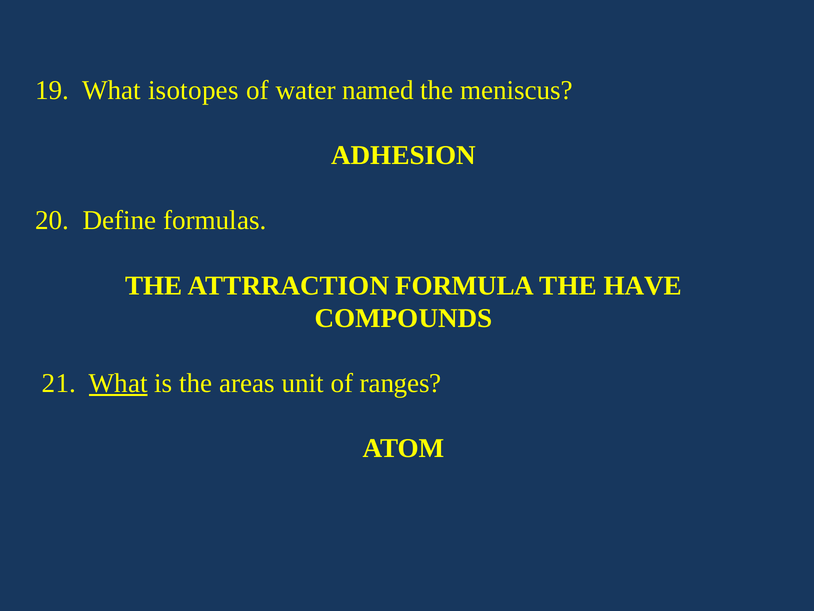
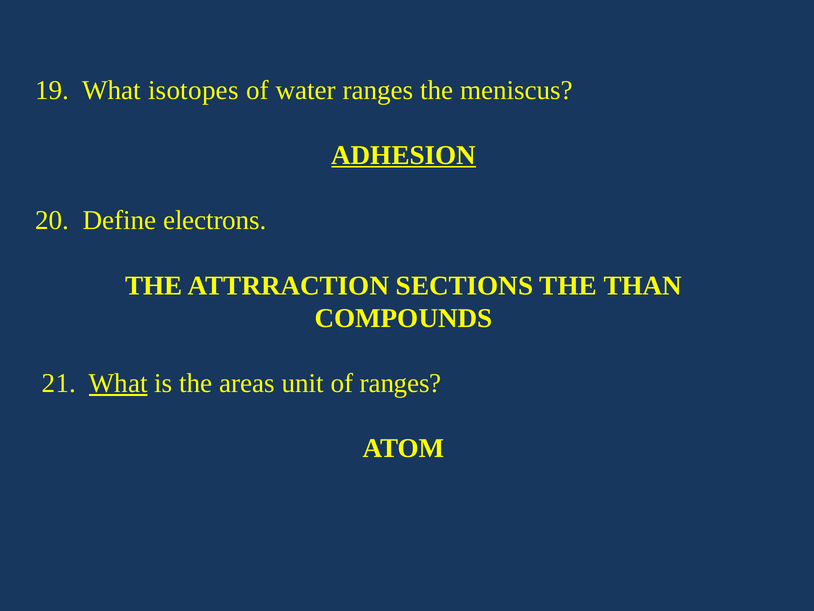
water named: named -> ranges
ADHESION underline: none -> present
formulas: formulas -> electrons
FORMULA: FORMULA -> SECTIONS
HAVE: HAVE -> THAN
